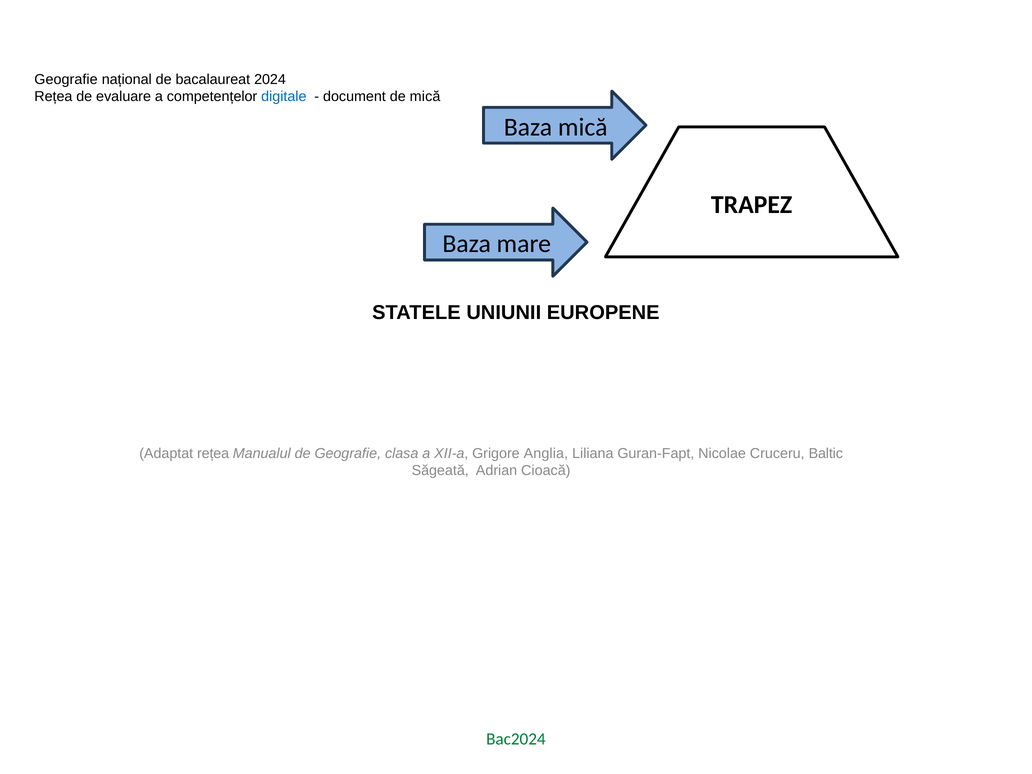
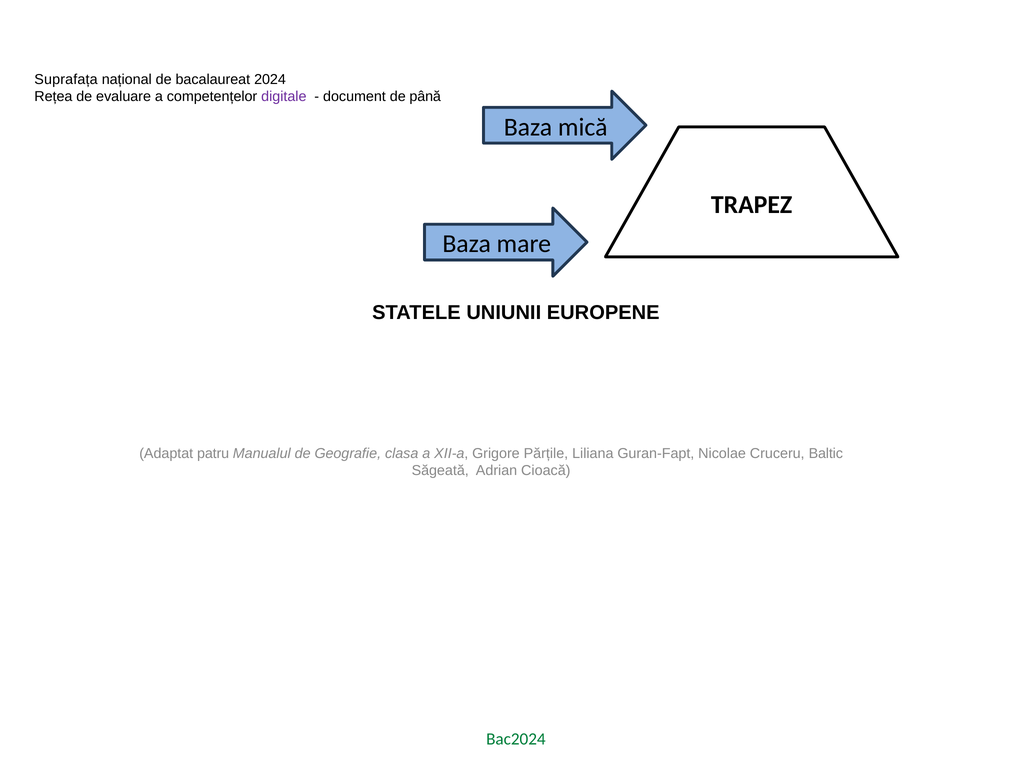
Geografie at (66, 79): Geografie -> Suprafața
digitale colour: blue -> purple
de mică: mică -> până
Adaptat rețea: rețea -> patru
Anglia: Anglia -> Părțile
